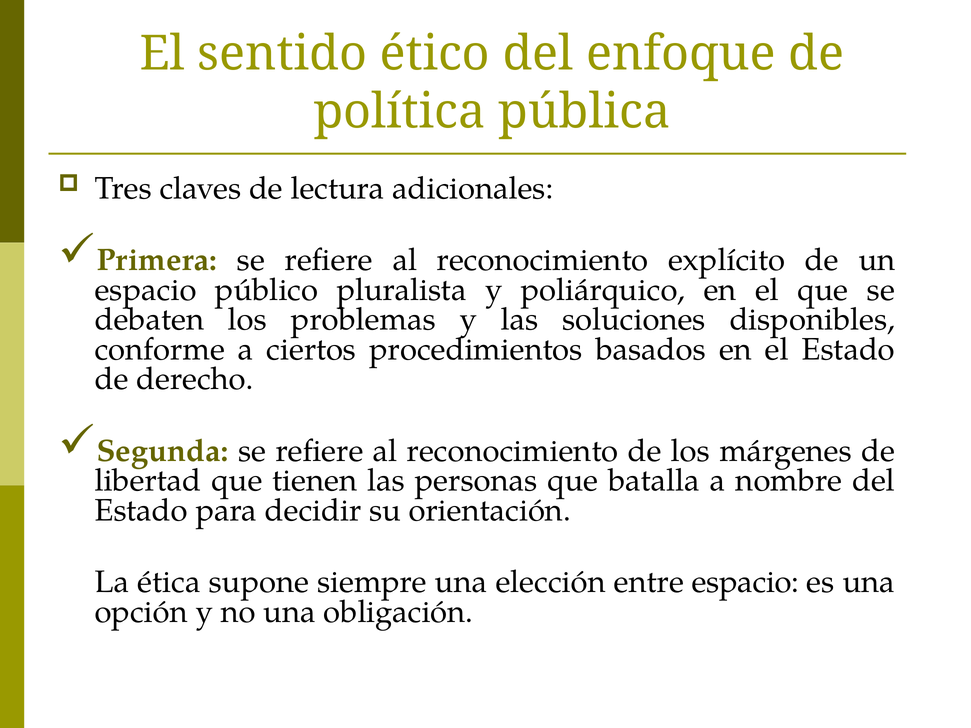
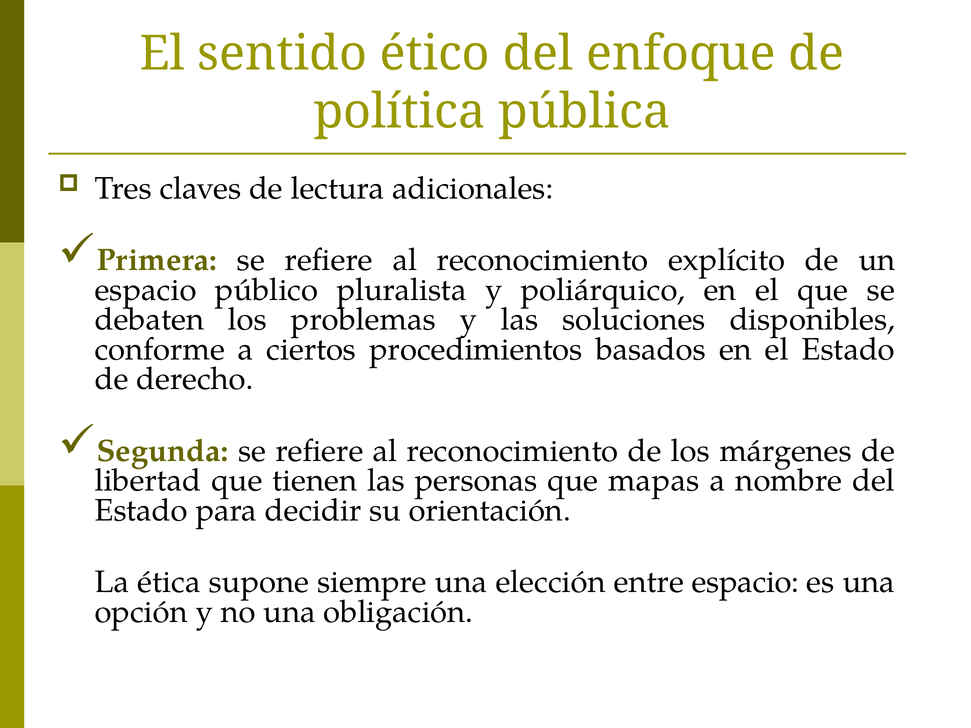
batalla: batalla -> mapas
